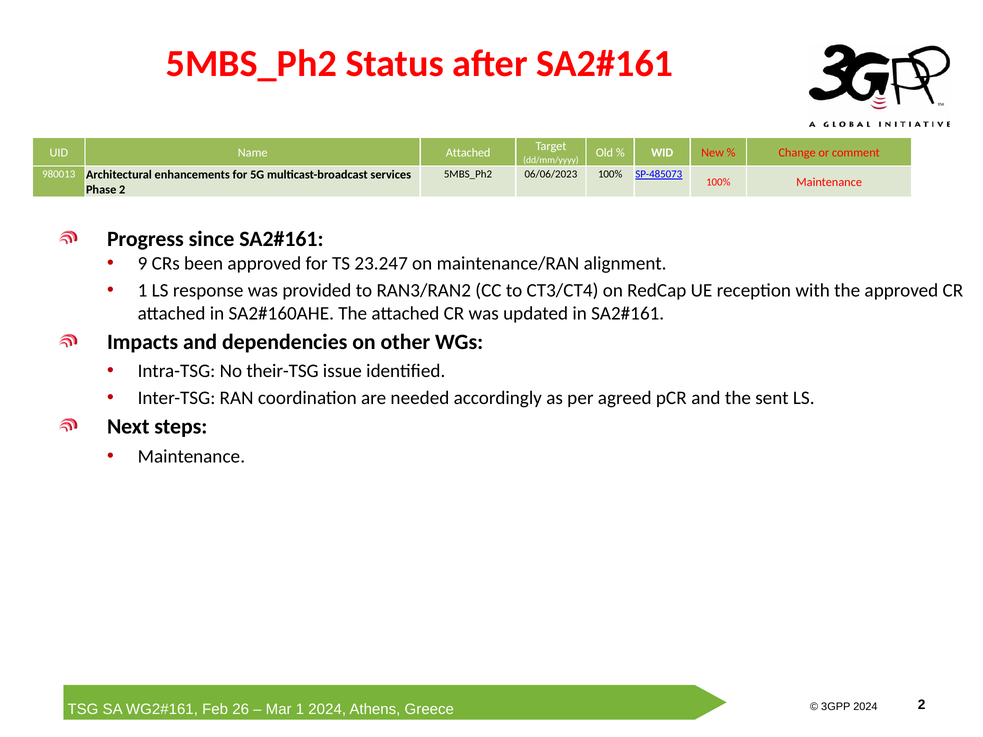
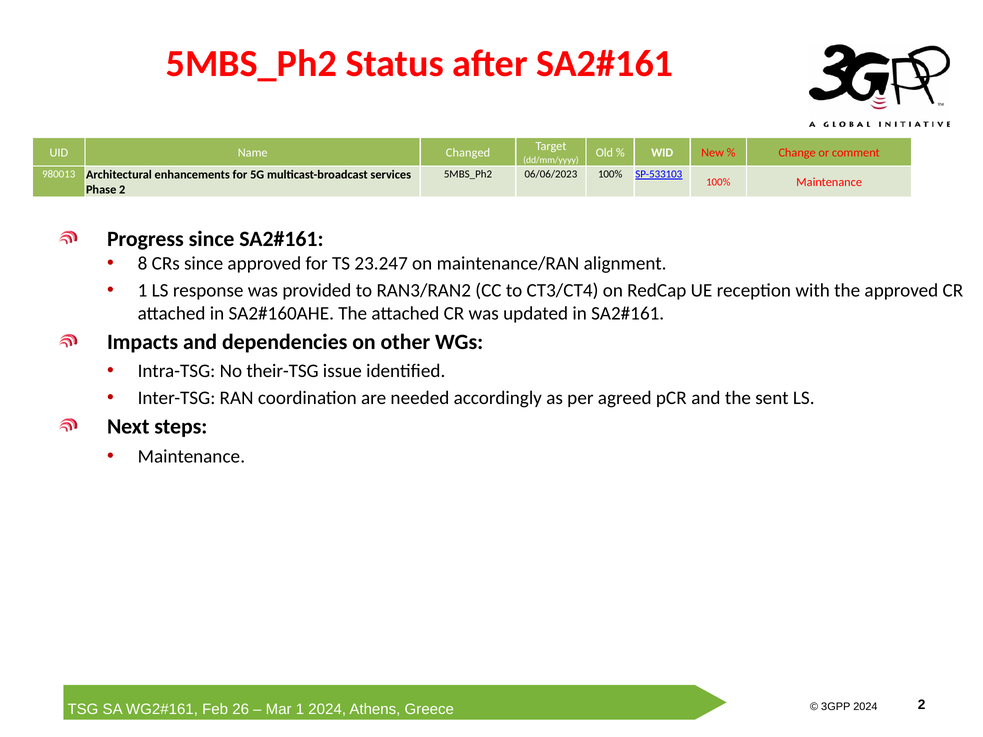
Name Attached: Attached -> Changed
SP-485073: SP-485073 -> SP-533103
9: 9 -> 8
CRs been: been -> since
